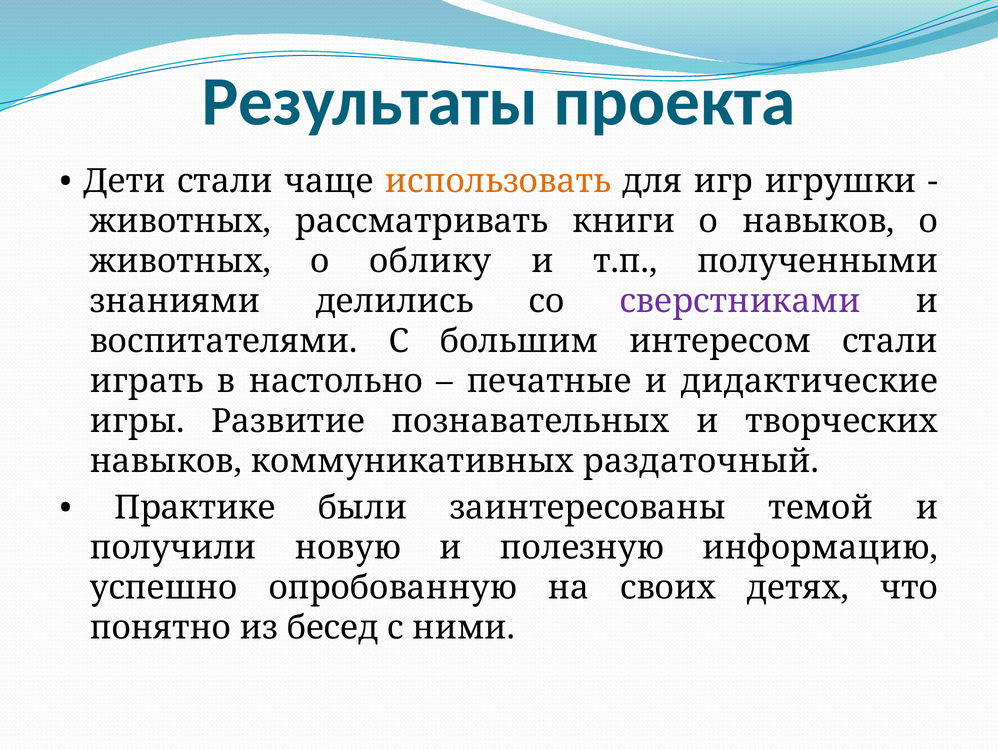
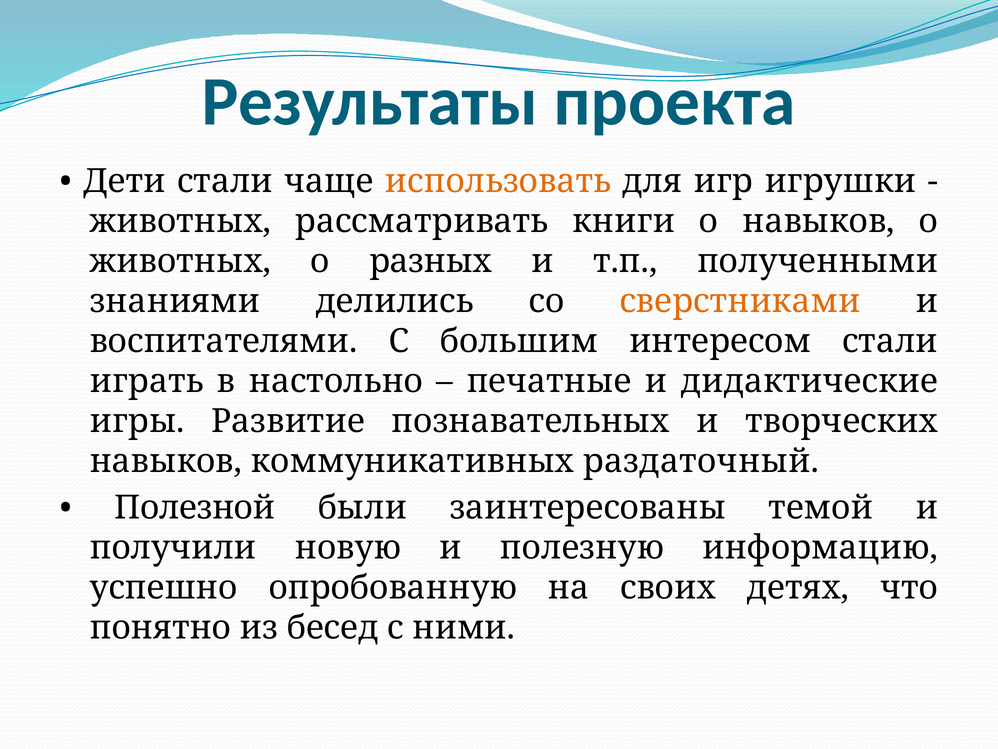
облику: облику -> разных
сверстниками colour: purple -> orange
Практике: Практике -> Полезной
